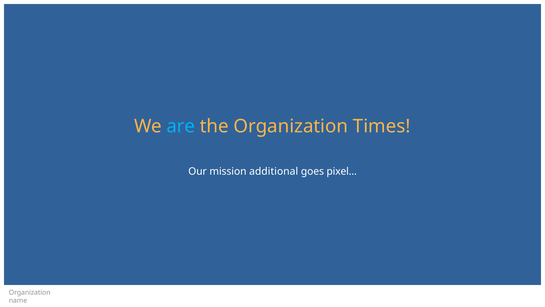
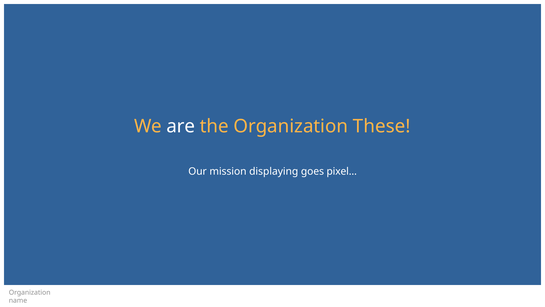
are colour: light blue -> white
Times: Times -> These
additional: additional -> displaying
